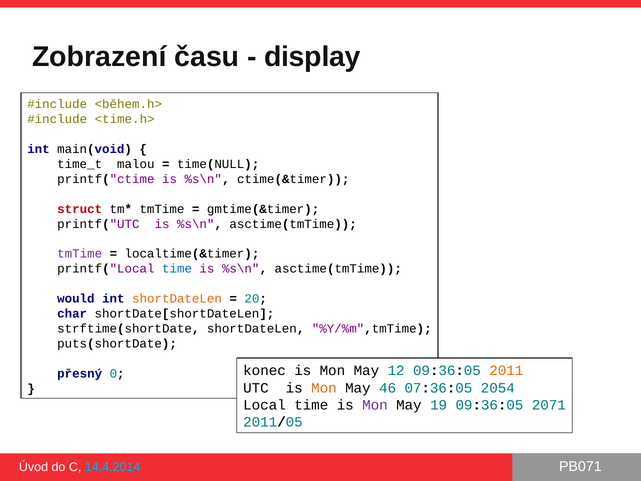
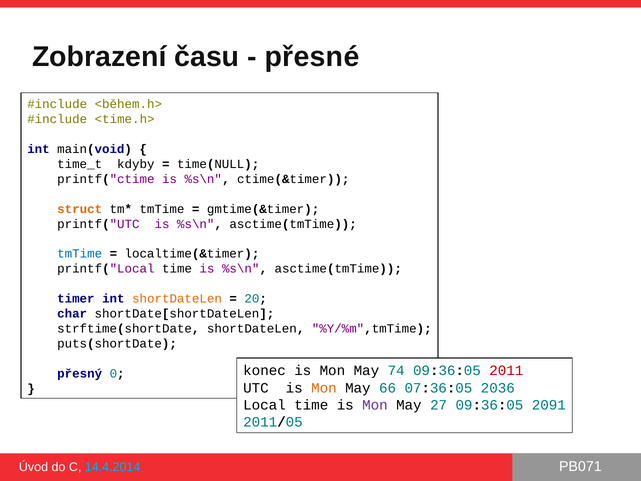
display: display -> přesné
malou: malou -> kdyby
struct colour: red -> orange
tmTime at (80, 254) colour: purple -> blue
time at (177, 269) colour: blue -> black
would: would -> timer
12: 12 -> 74
2011 colour: orange -> red
46: 46 -> 66
2054: 2054 -> 2036
19: 19 -> 27
2071: 2071 -> 2091
